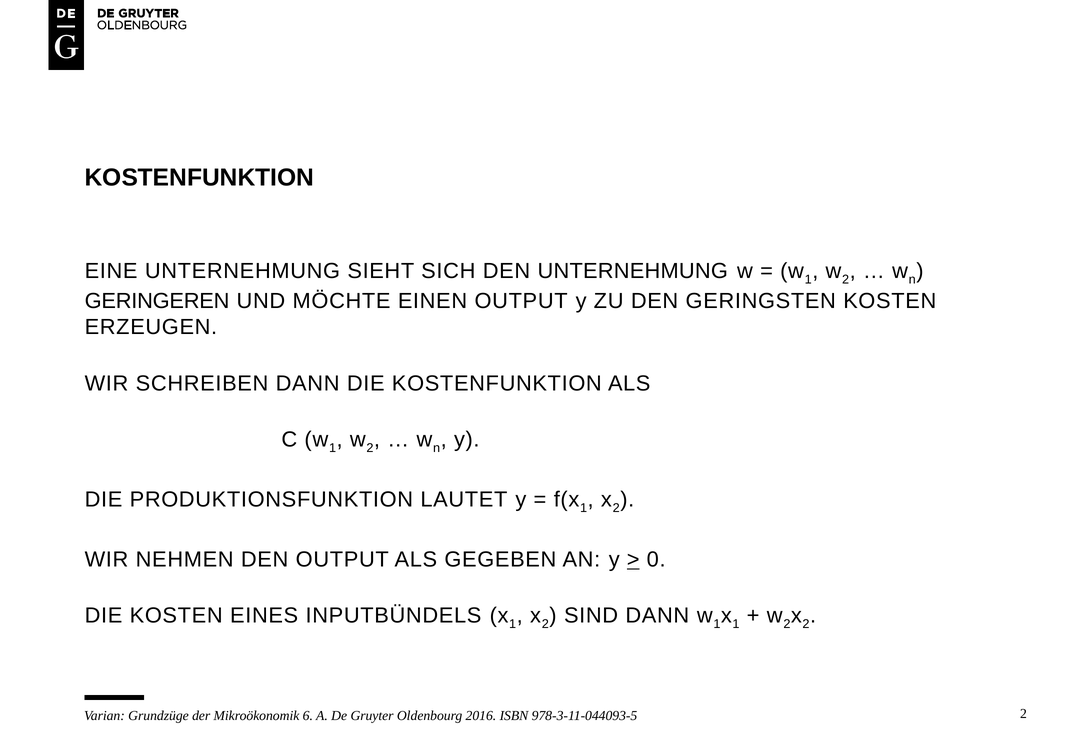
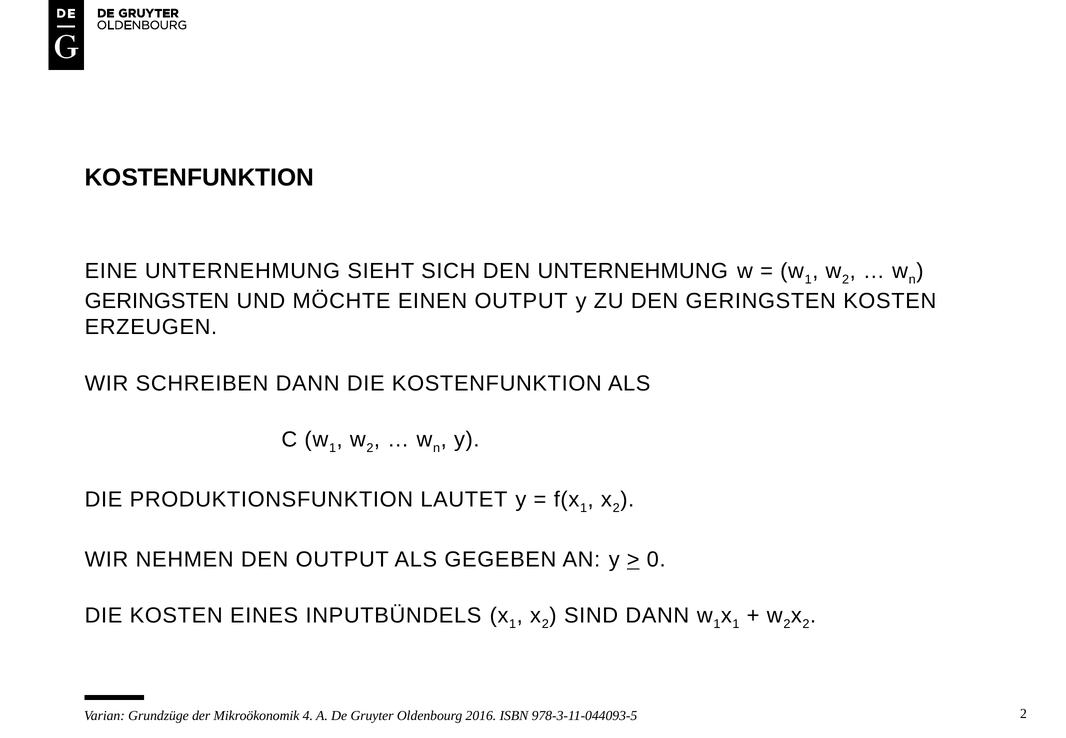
GERINGEREN at (157, 301): GERINGEREN -> GERINGSTEN
6: 6 -> 4
